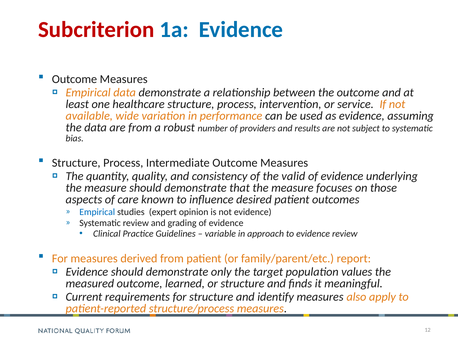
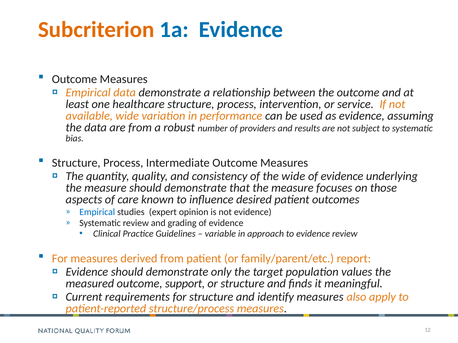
Subcriterion colour: red -> orange
the valid: valid -> wide
learned: learned -> support
